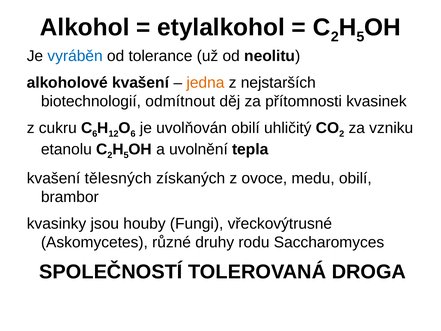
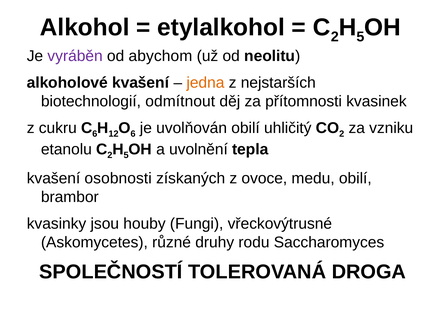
vyráběn colour: blue -> purple
tolerance: tolerance -> abychom
tělesných: tělesných -> osobnosti
